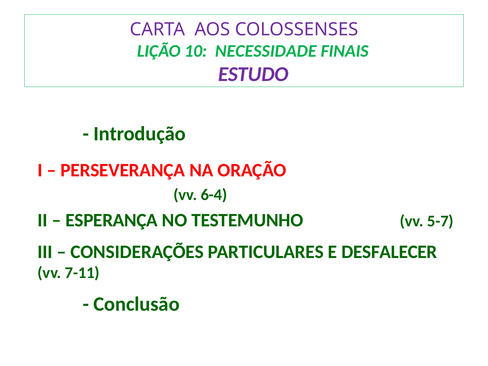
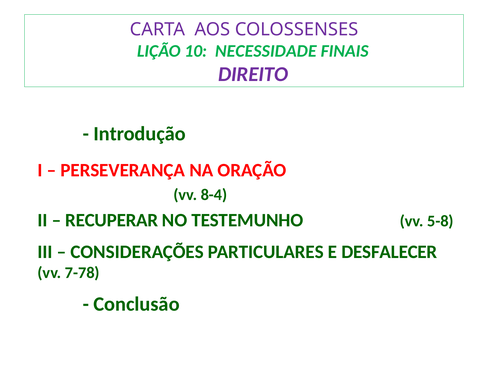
ESTUDO: ESTUDO -> DIREITO
6-4: 6-4 -> 8-4
ESPERANÇA: ESPERANÇA -> RECUPERAR
5-7: 5-7 -> 5-8
7-11: 7-11 -> 7-78
